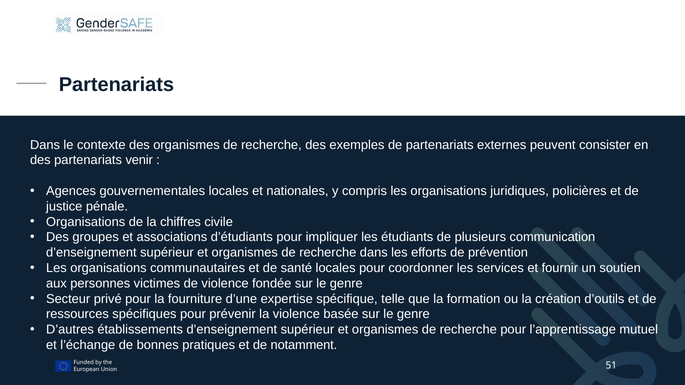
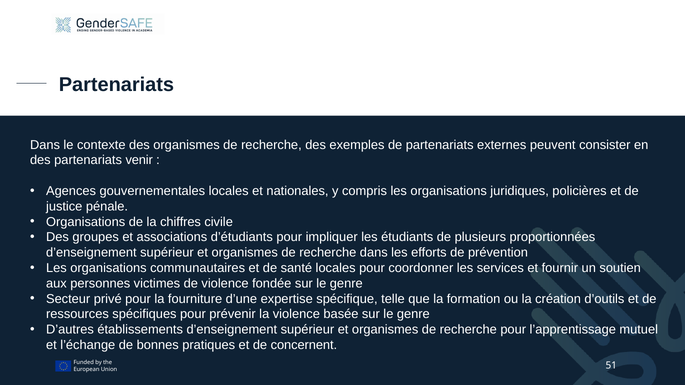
communication: communication -> proportionnées
notamment: notamment -> concernent
